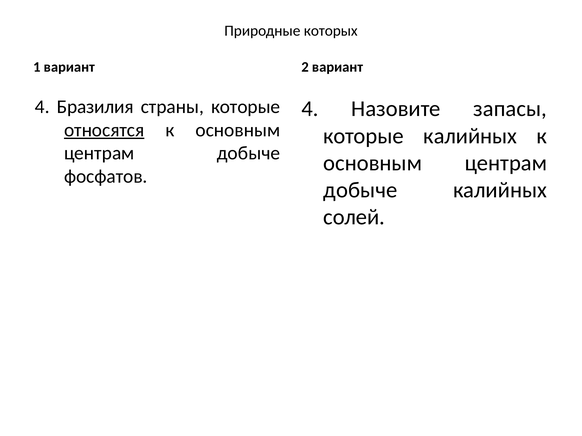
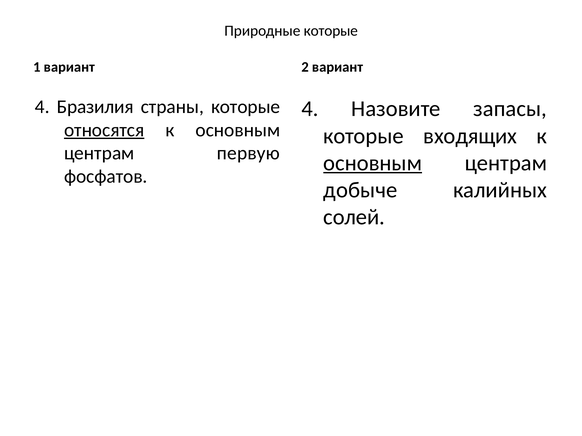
Природные которых: которых -> которые
которые калийных: калийных -> входящих
добыче at (248, 153): добыче -> первую
основным at (373, 163) underline: none -> present
